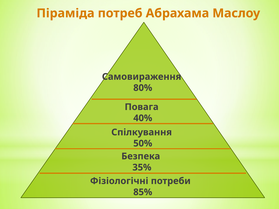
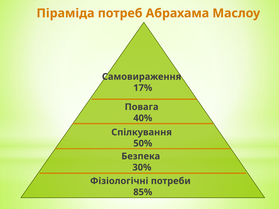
80%: 80% -> 17%
35%: 35% -> 30%
